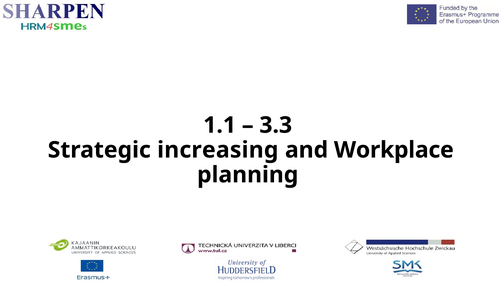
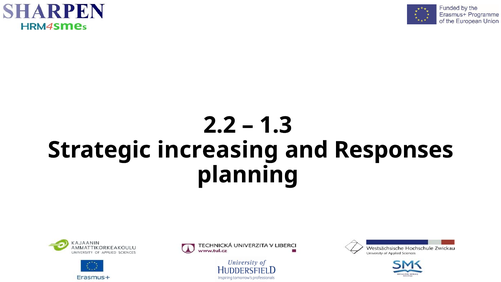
1.1: 1.1 -> 2.2
3.3: 3.3 -> 1.3
Workplace: Workplace -> Responses
